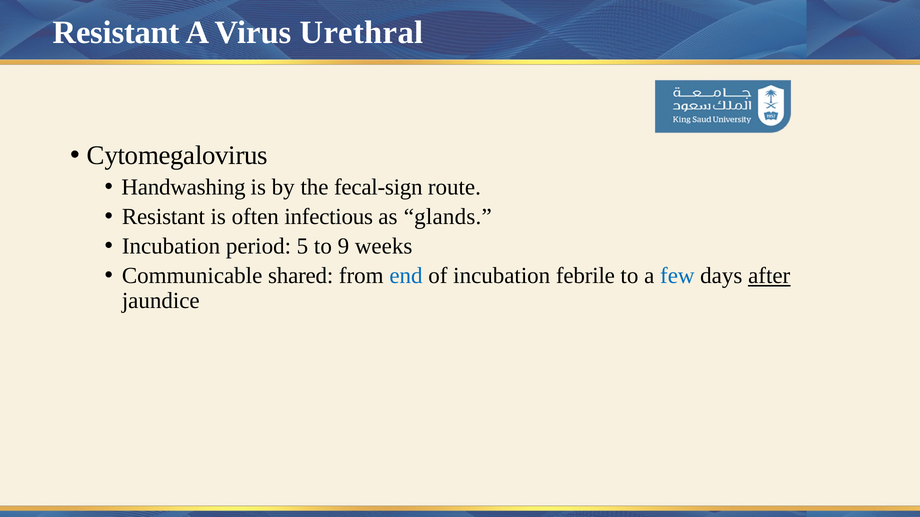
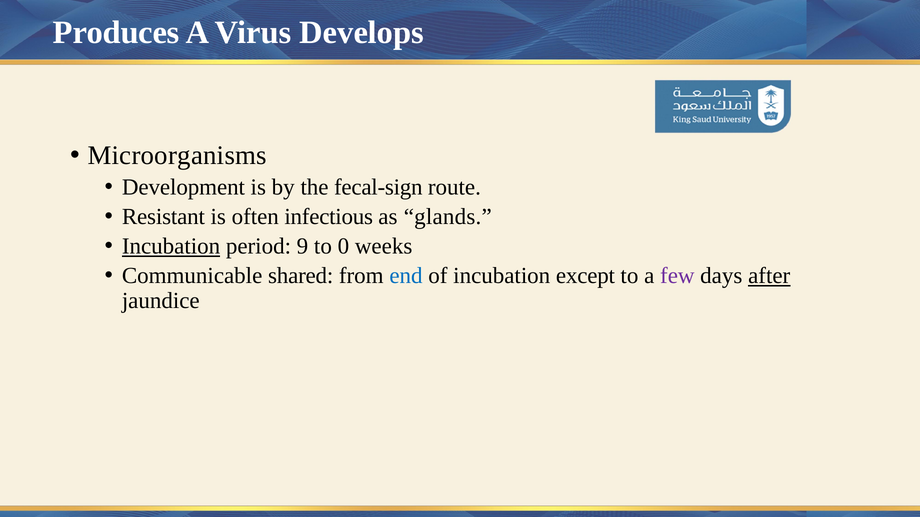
Resistant at (116, 32): Resistant -> Produces
Urethral: Urethral -> Develops
Cytomegalovirus: Cytomegalovirus -> Microorganisms
Handwashing: Handwashing -> Development
Incubation at (171, 246) underline: none -> present
5: 5 -> 9
9: 9 -> 0
febrile: febrile -> except
few colour: blue -> purple
